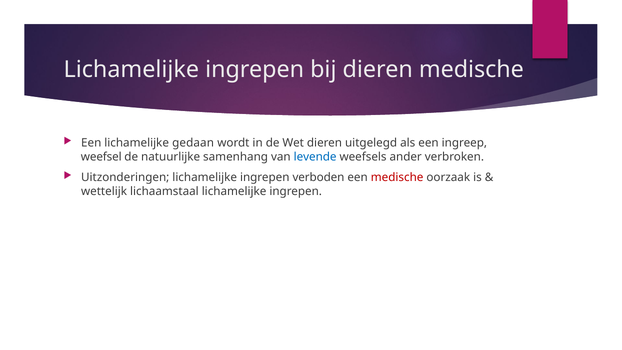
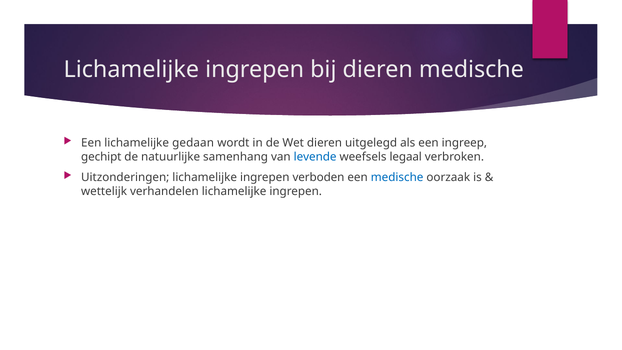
weefsel: weefsel -> gechipt
ander: ander -> legaal
medische at (397, 177) colour: red -> blue
lichaamstaal: lichaamstaal -> verhandelen
